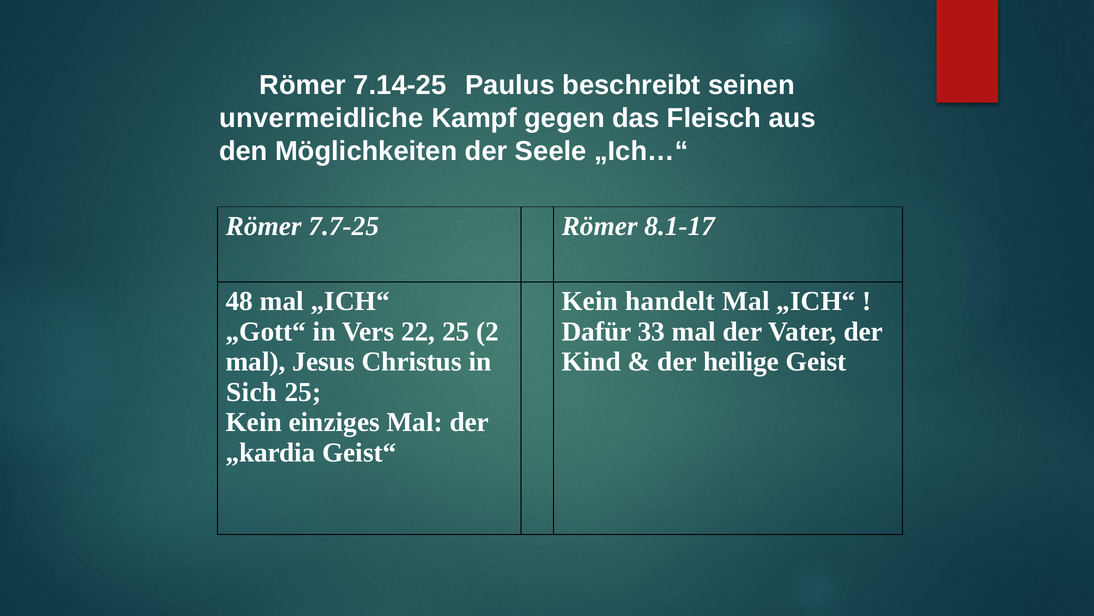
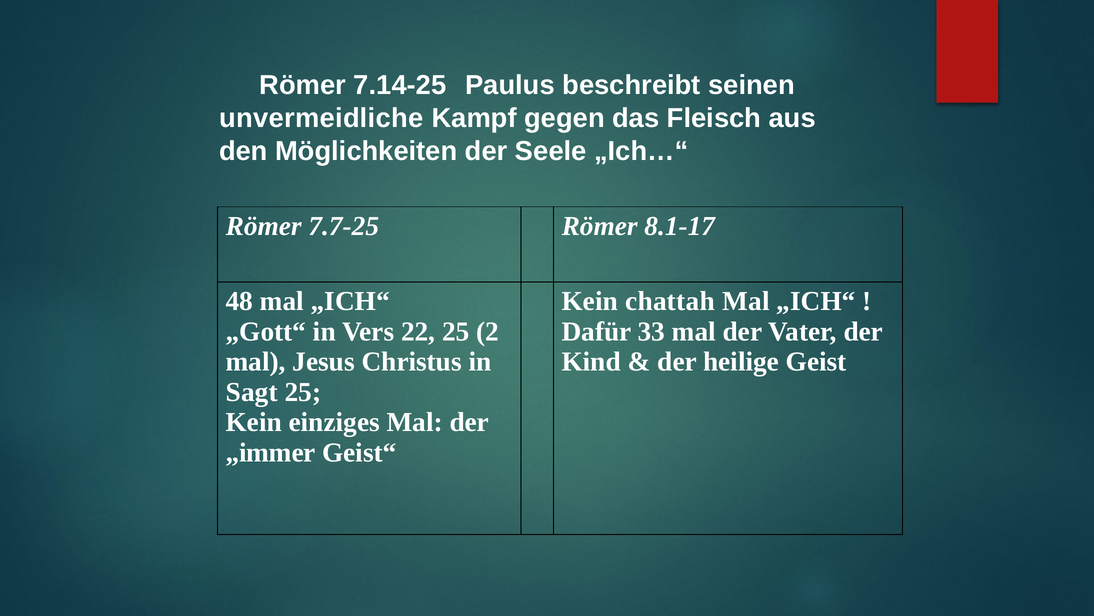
handelt: handelt -> chattah
Sich: Sich -> Sagt
„kardia: „kardia -> „immer
